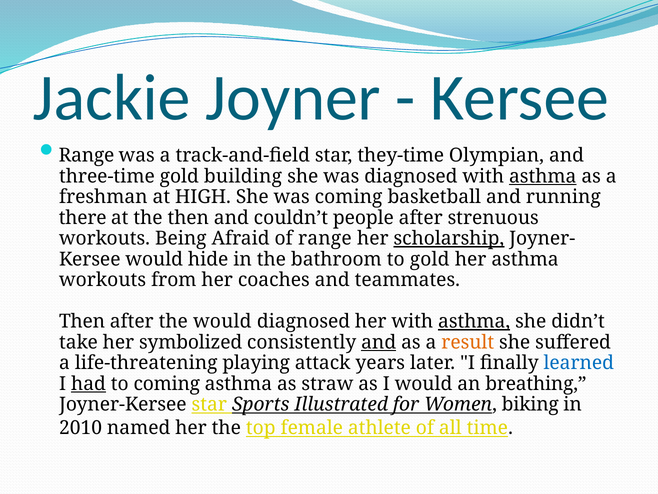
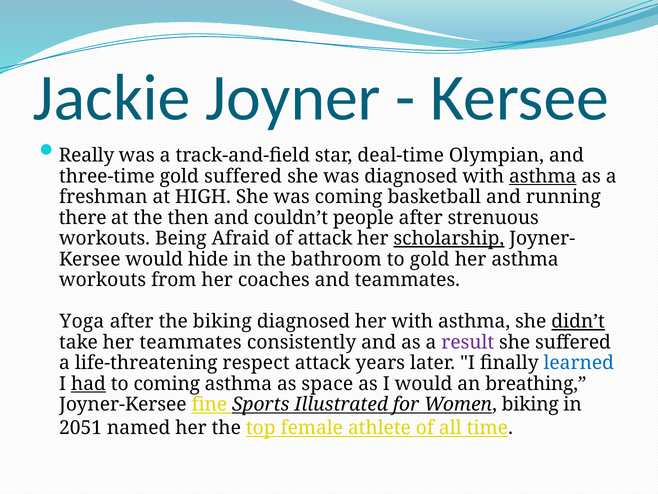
Range at (87, 155): Range -> Really
they-time: they-time -> deal-time
gold building: building -> suffered
of range: range -> attack
Then at (82, 321): Then -> Yoga
the would: would -> biking
asthma at (474, 321) underline: present -> none
didn’t underline: none -> present
her symbolized: symbolized -> teammates
and at (379, 342) underline: present -> none
result colour: orange -> purple
playing: playing -> respect
straw: straw -> space
Joyner-Kersee star: star -> fine
2010: 2010 -> 2051
